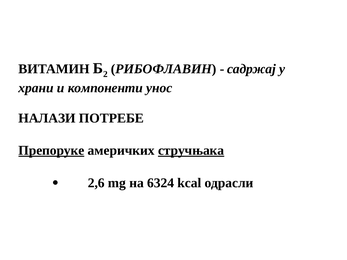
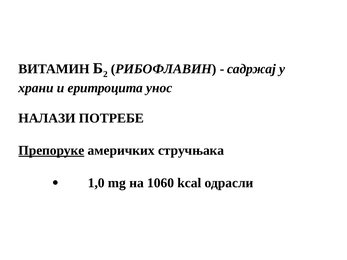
компоненти: компоненти -> еритроцита
стручњака underline: present -> none
2,6: 2,6 -> 1,0
6324: 6324 -> 1060
